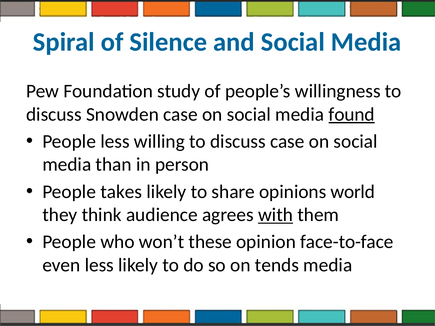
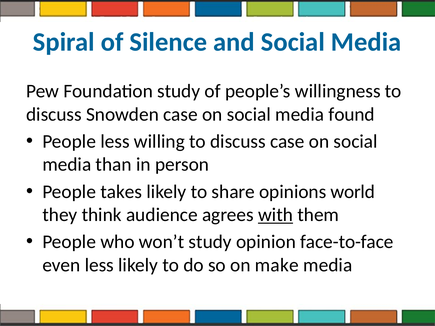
found underline: present -> none
won’t these: these -> study
tends: tends -> make
